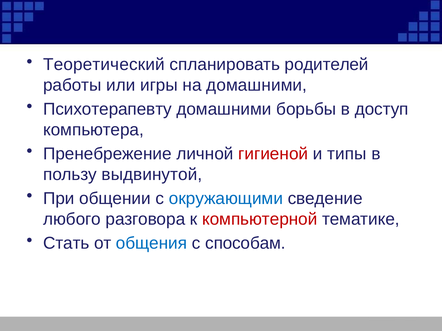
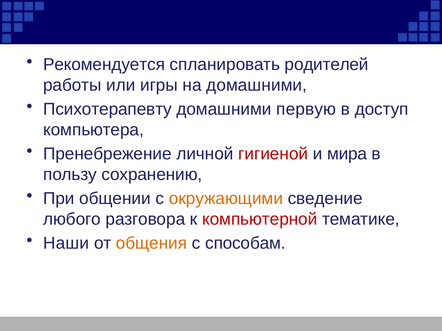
Теоретический: Теоретический -> Рекомендуется
борьбы: борьбы -> первую
типы: типы -> мира
выдвинутой: выдвинутой -> сохранению
окружающими colour: blue -> orange
Стать: Стать -> Наши
общения colour: blue -> orange
